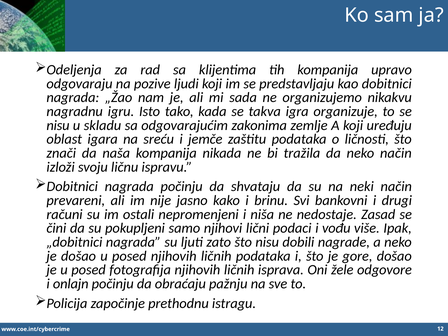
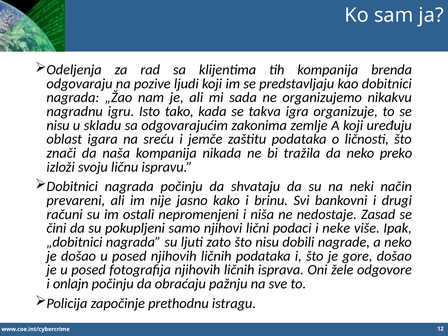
upravo: upravo -> brenda
neko način: način -> preko
vođu: vođu -> neke
